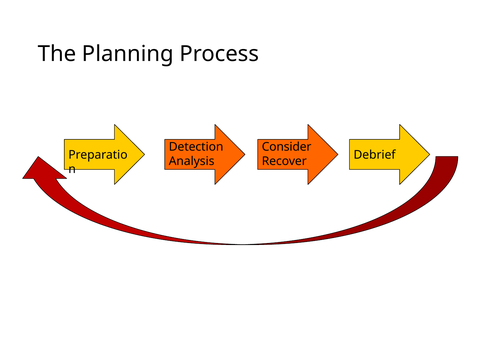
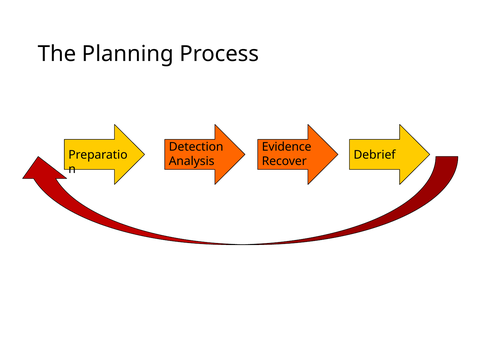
Consider: Consider -> Evidence
